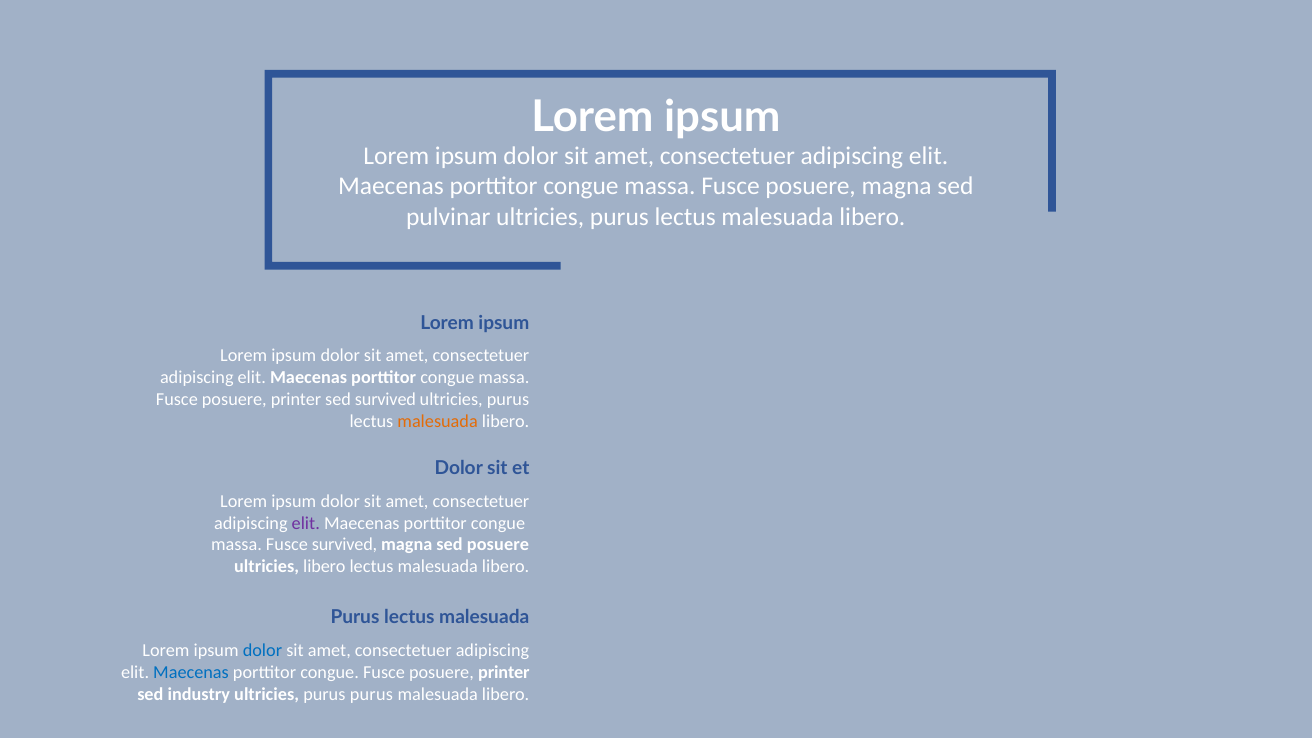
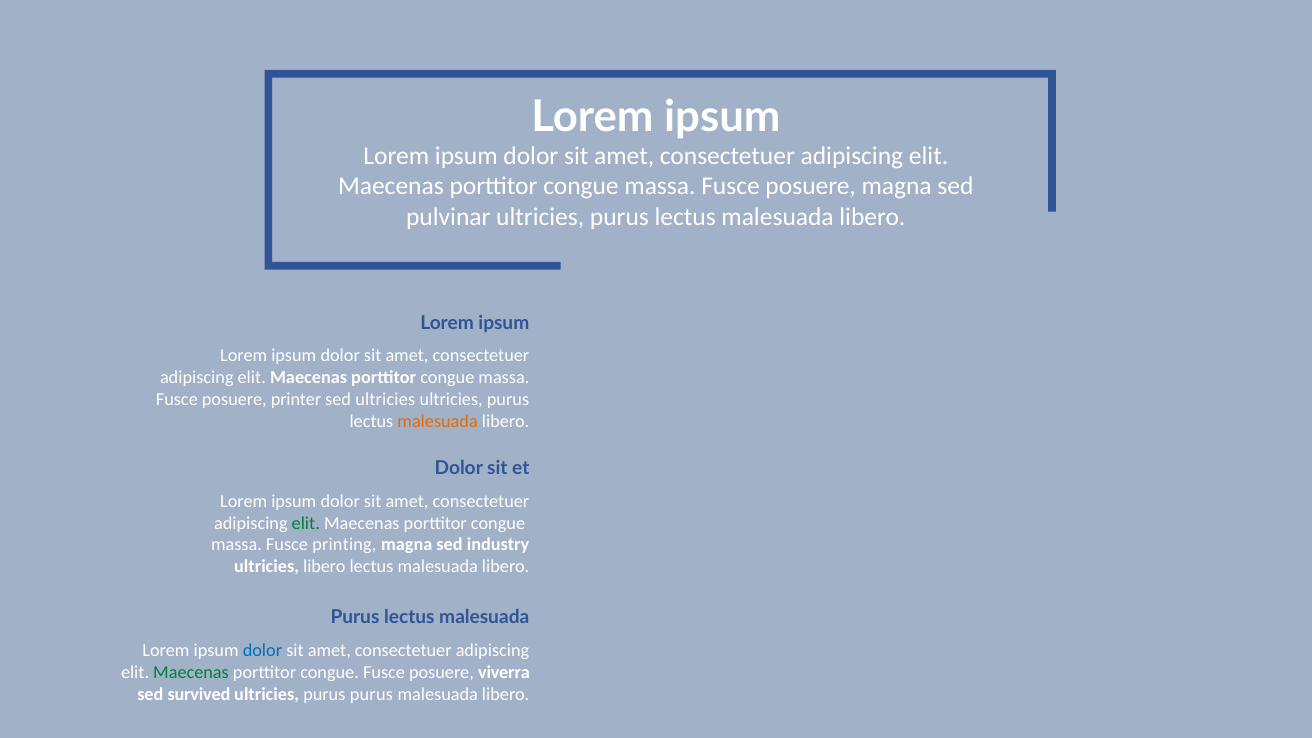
sed survived: survived -> ultricies
elit at (306, 523) colour: purple -> green
Fusce survived: survived -> printing
sed posuere: posuere -> industry
Maecenas at (191, 673) colour: blue -> green
congue Fusce posuere printer: printer -> viverra
industry: industry -> survived
